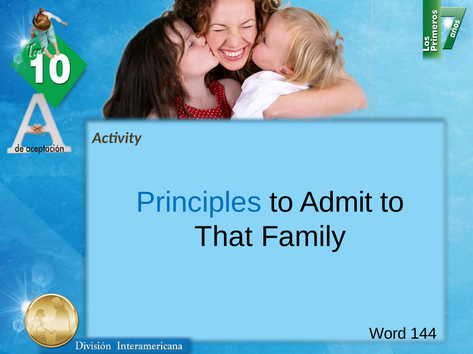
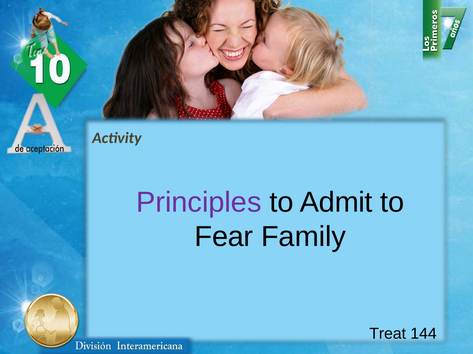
Principles colour: blue -> purple
That: That -> Fear
Word: Word -> Treat
